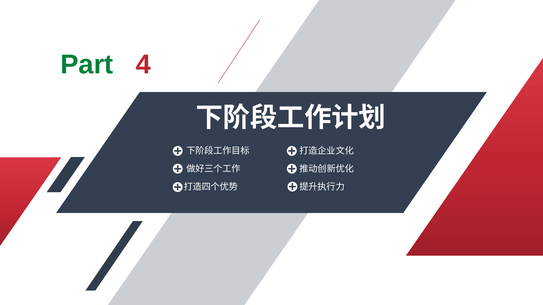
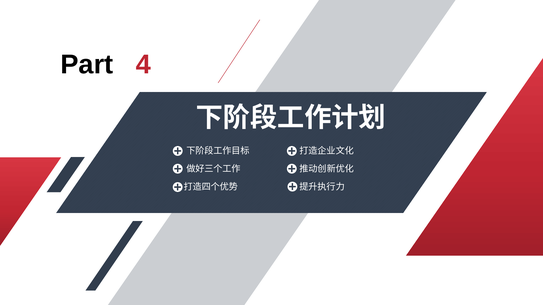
Part colour: green -> black
